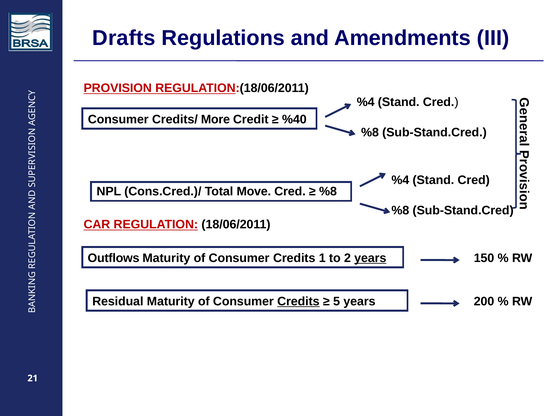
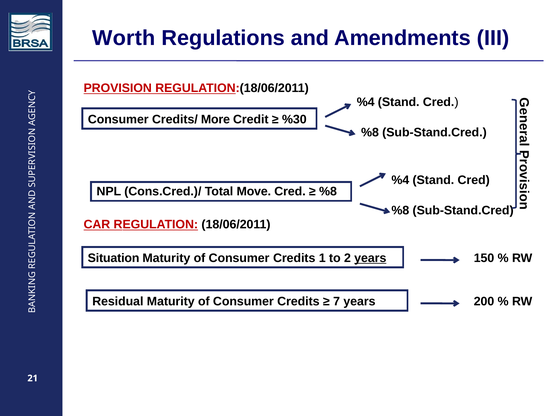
Drafts: Drafts -> Worth
%40: %40 -> %30
Outflows: Outflows -> Situation
Credits at (298, 302) underline: present -> none
5: 5 -> 7
